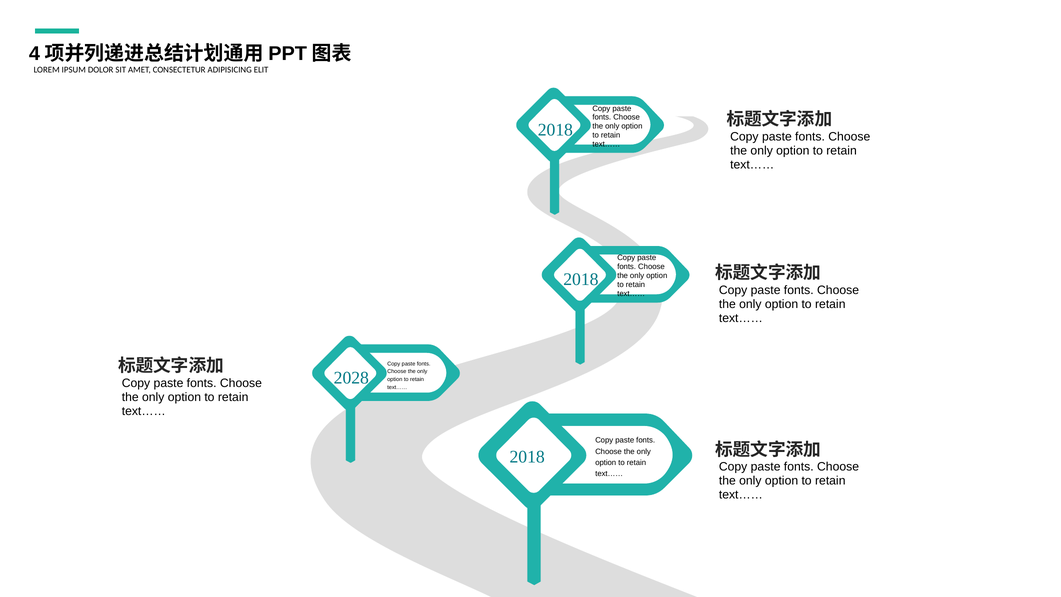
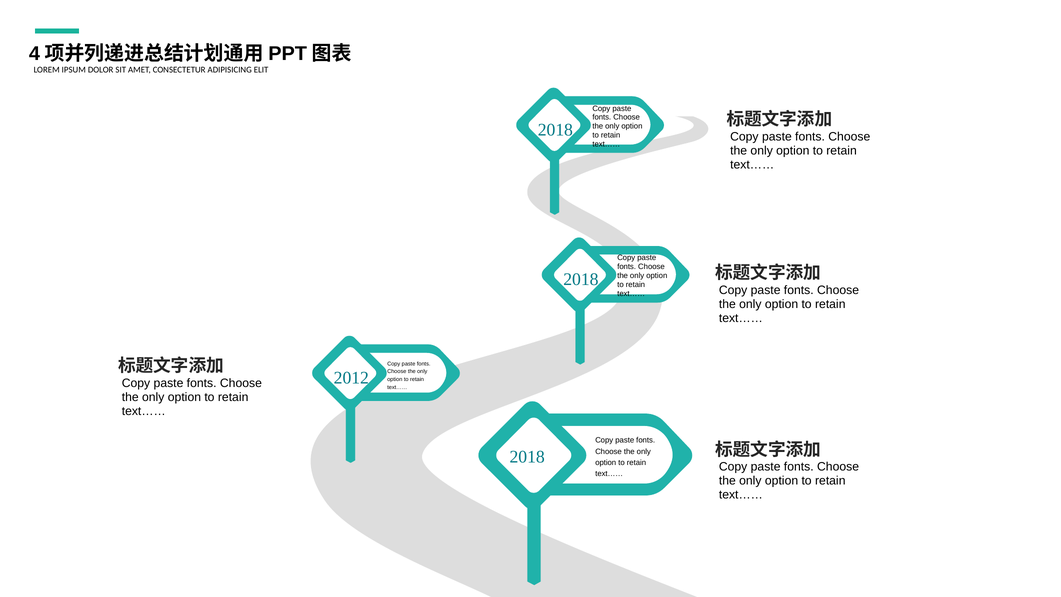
2028: 2028 -> 2012
